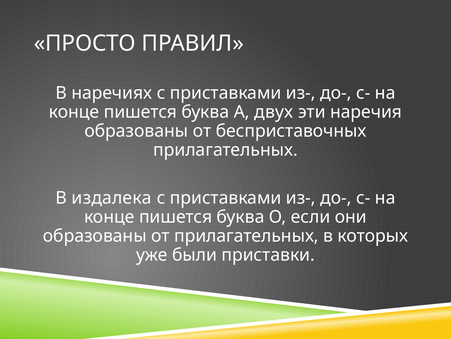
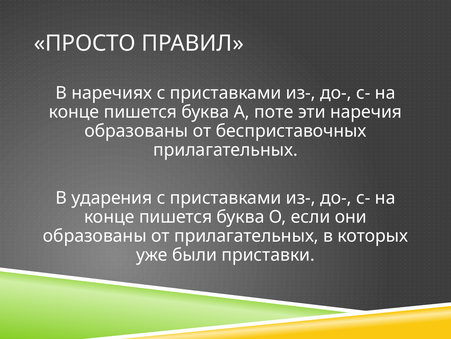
двух: двух -> поте
издалека: издалека -> ударения
